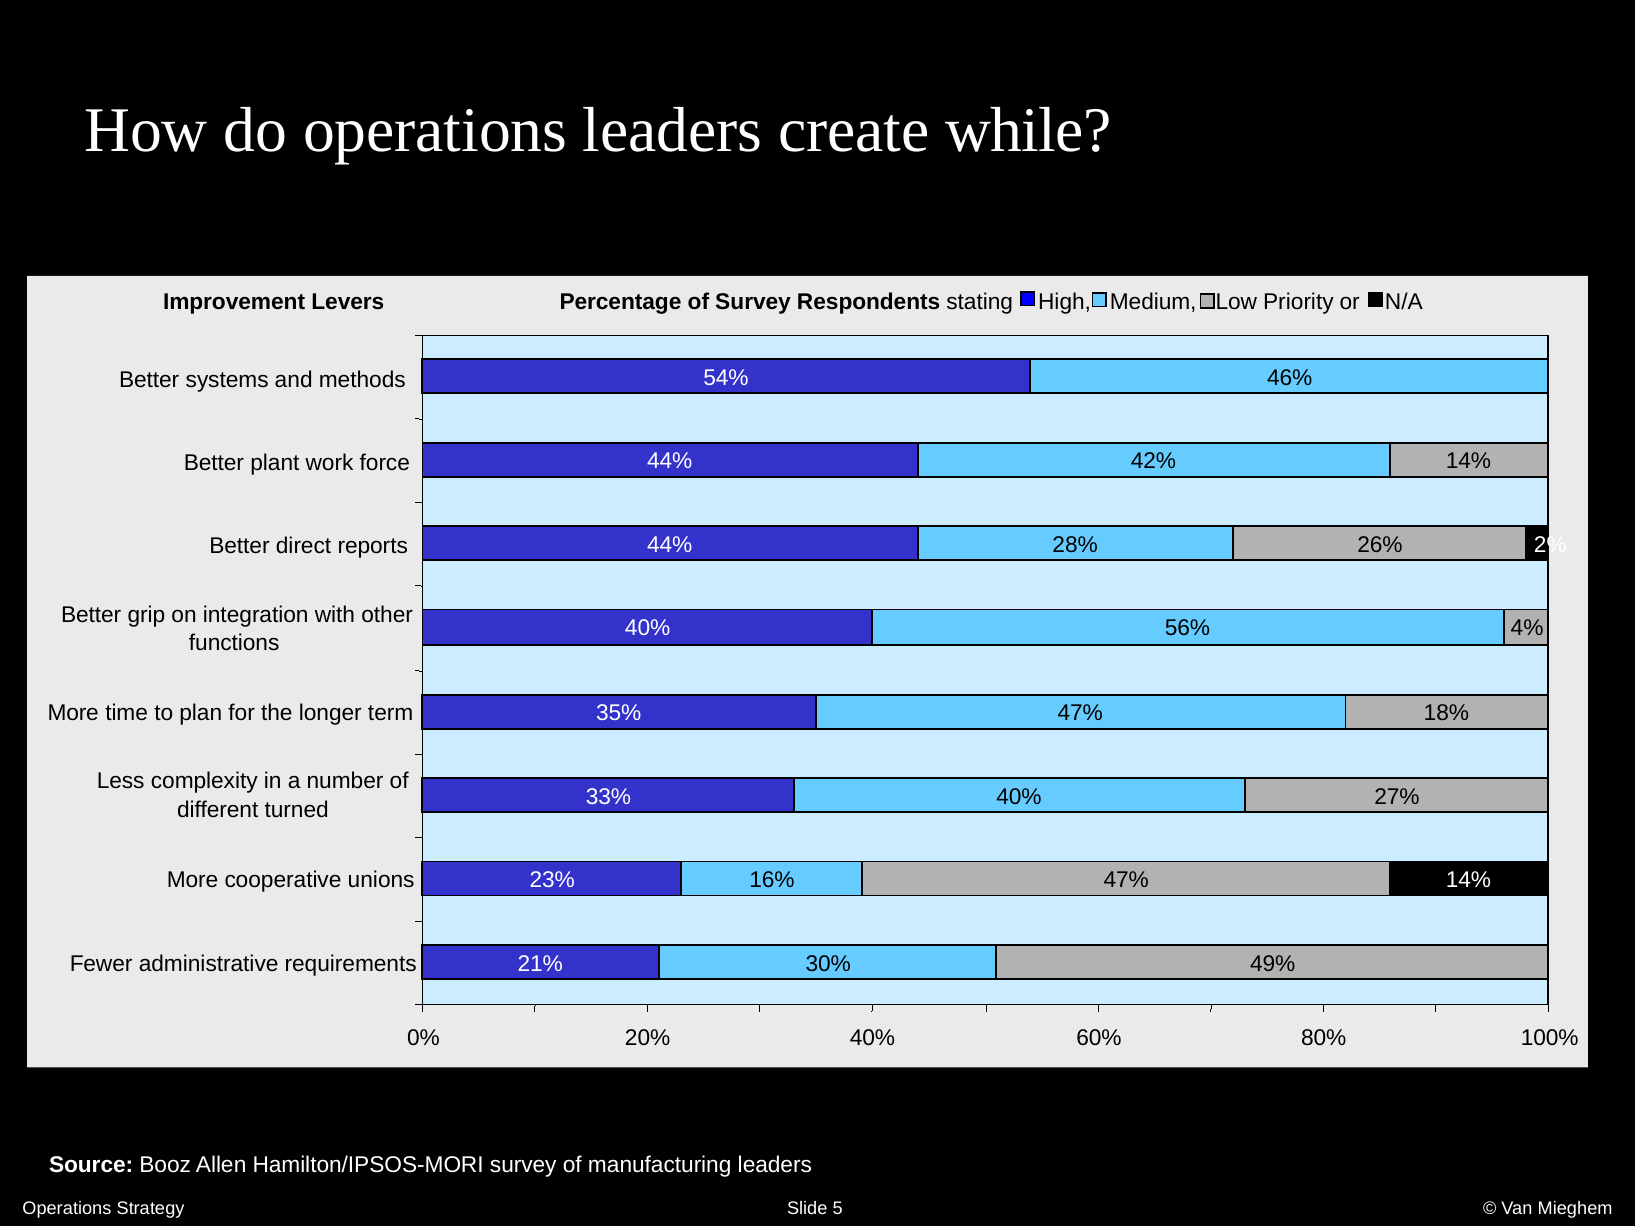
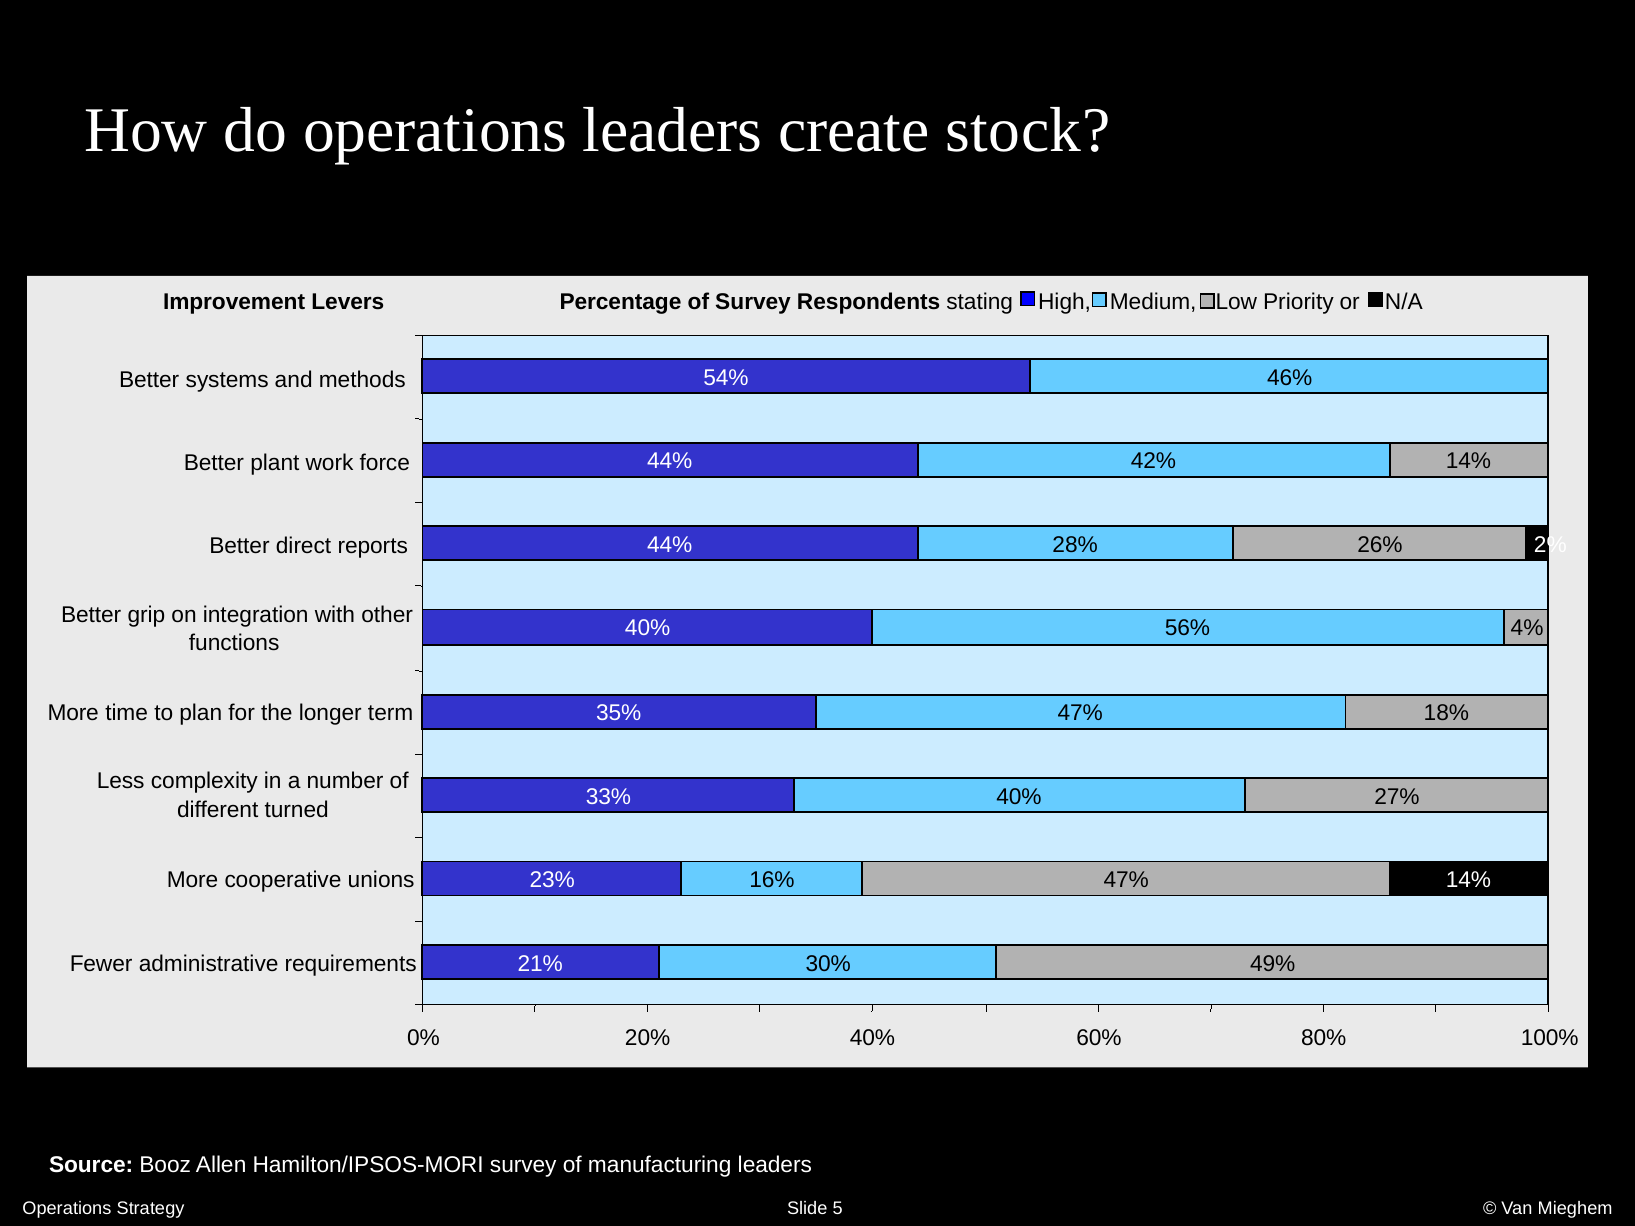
while: while -> stock
